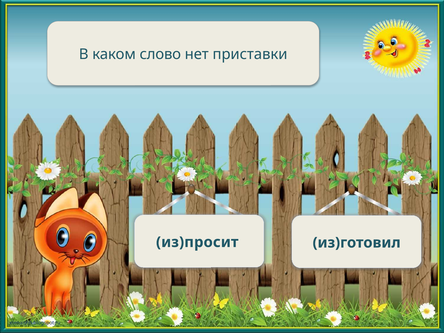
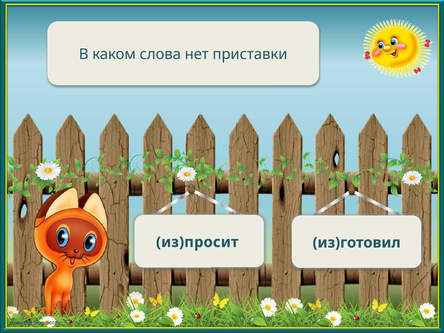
слово: слово -> слова
